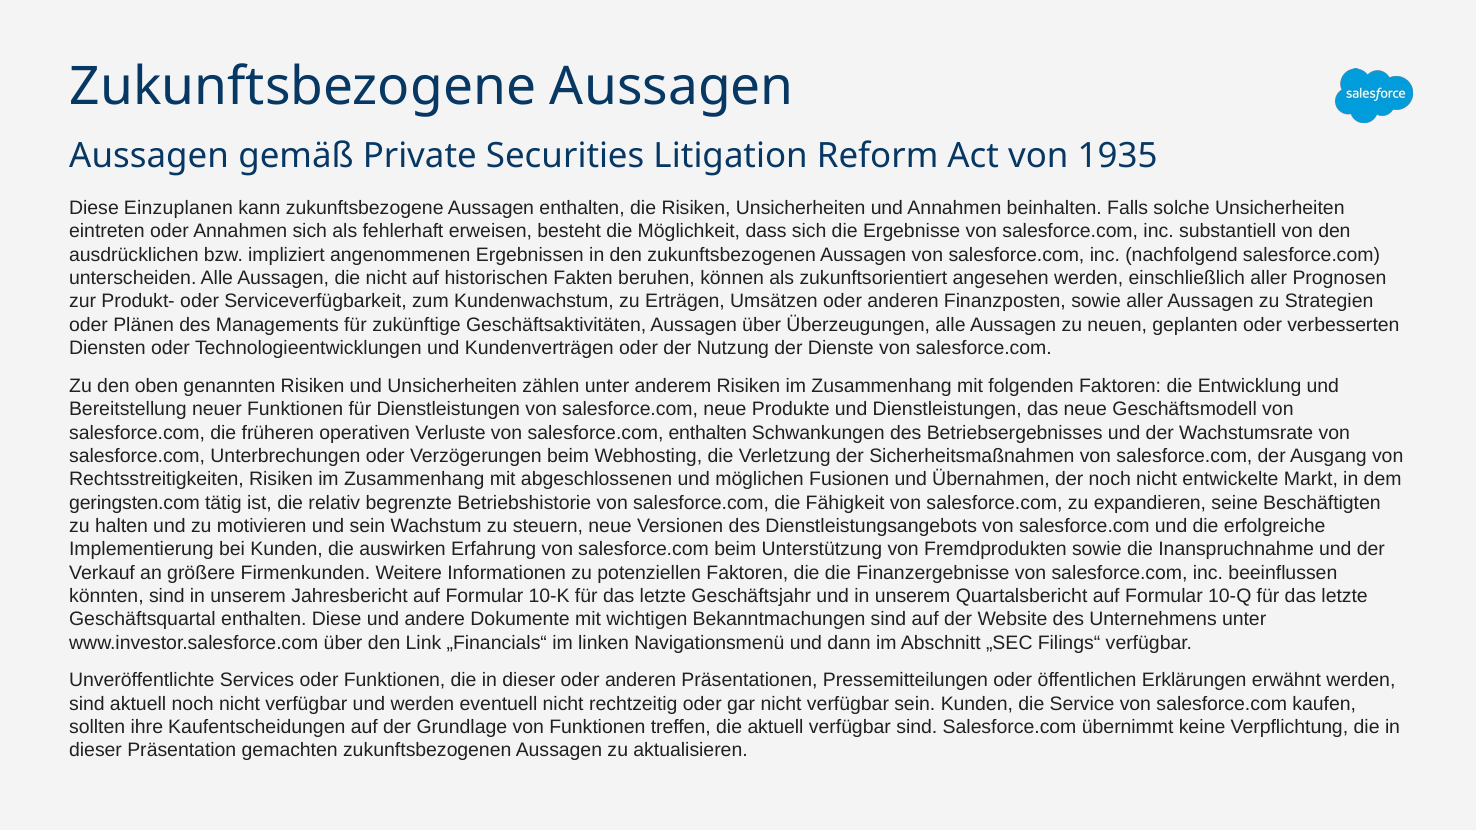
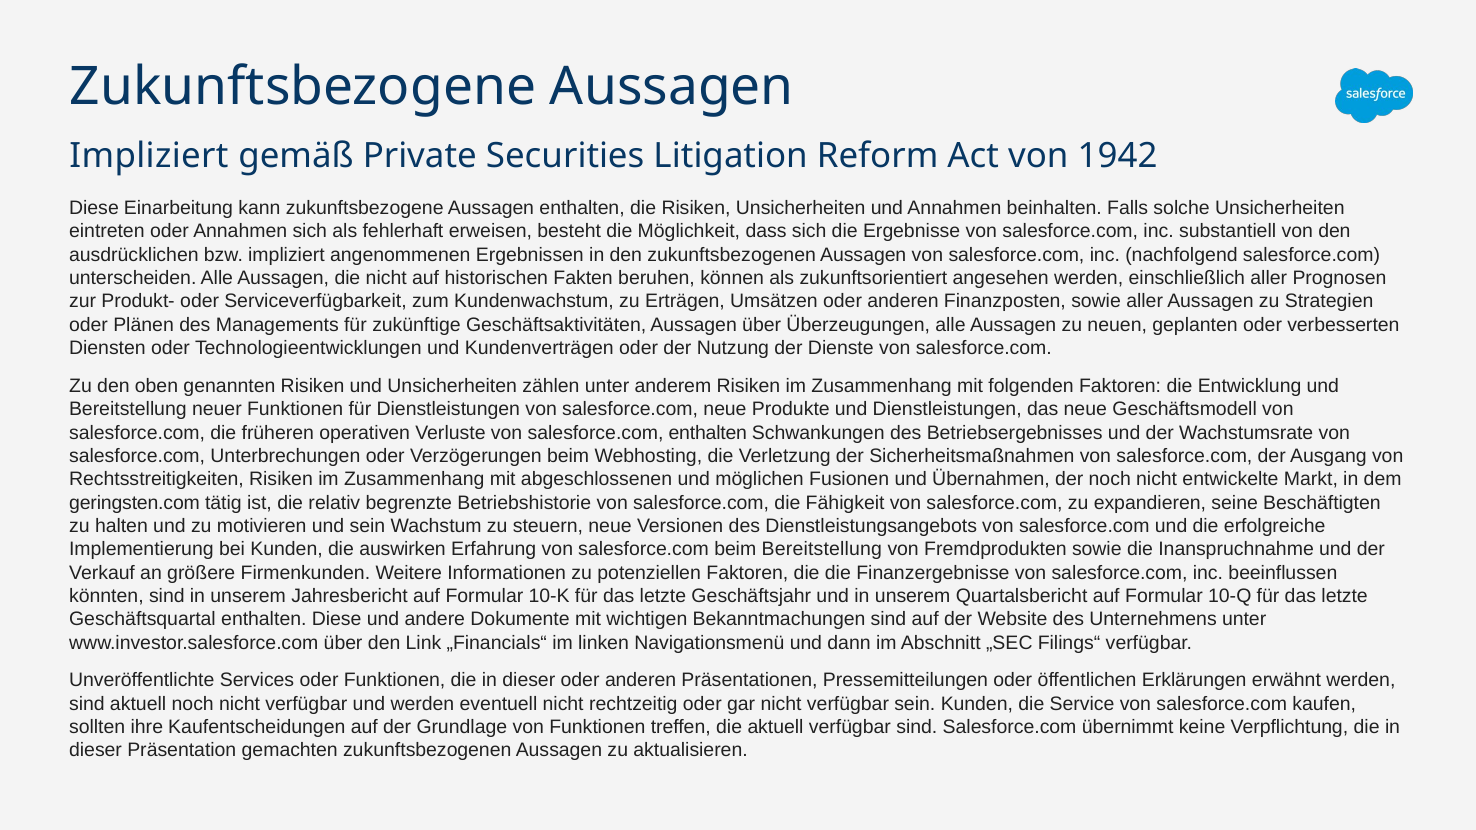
Aussagen at (149, 156): Aussagen -> Impliziert
1935: 1935 -> 1942
Einzuplanen: Einzuplanen -> Einarbeitung
beim Unterstützung: Unterstützung -> Bereitstellung
